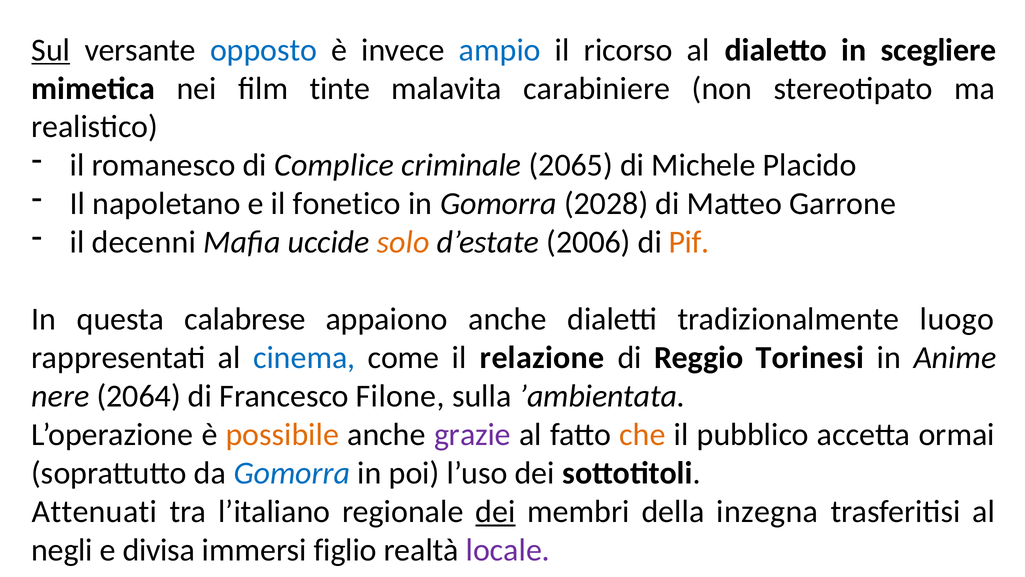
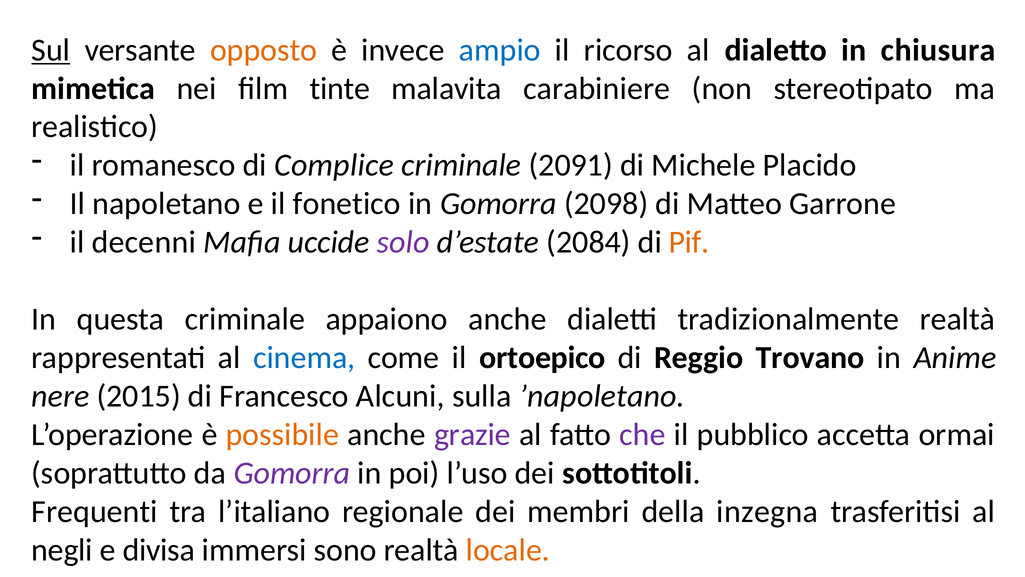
opposto colour: blue -> orange
scegliere: scegliere -> chiusura
2065: 2065 -> 2091
2028: 2028 -> 2098
solo colour: orange -> purple
2006: 2006 -> 2084
questa calabrese: calabrese -> criminale
tradizionalmente luogo: luogo -> realtà
relazione: relazione -> ortoepico
Torinesi: Torinesi -> Trovano
2064: 2064 -> 2015
Filone: Filone -> Alcuni
’ambientata: ’ambientata -> ’napoletano
che colour: orange -> purple
Gomorra at (292, 473) colour: blue -> purple
Attenuati: Attenuati -> Frequenti
dei at (495, 511) underline: present -> none
figlio: figlio -> sono
locale colour: purple -> orange
